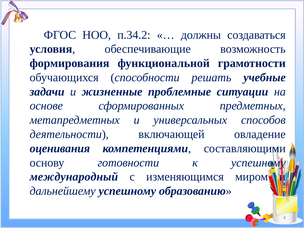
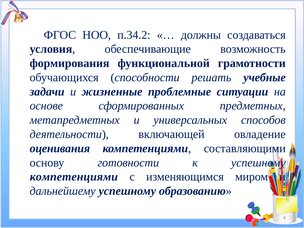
международный at (74, 177): международный -> компетенциями
